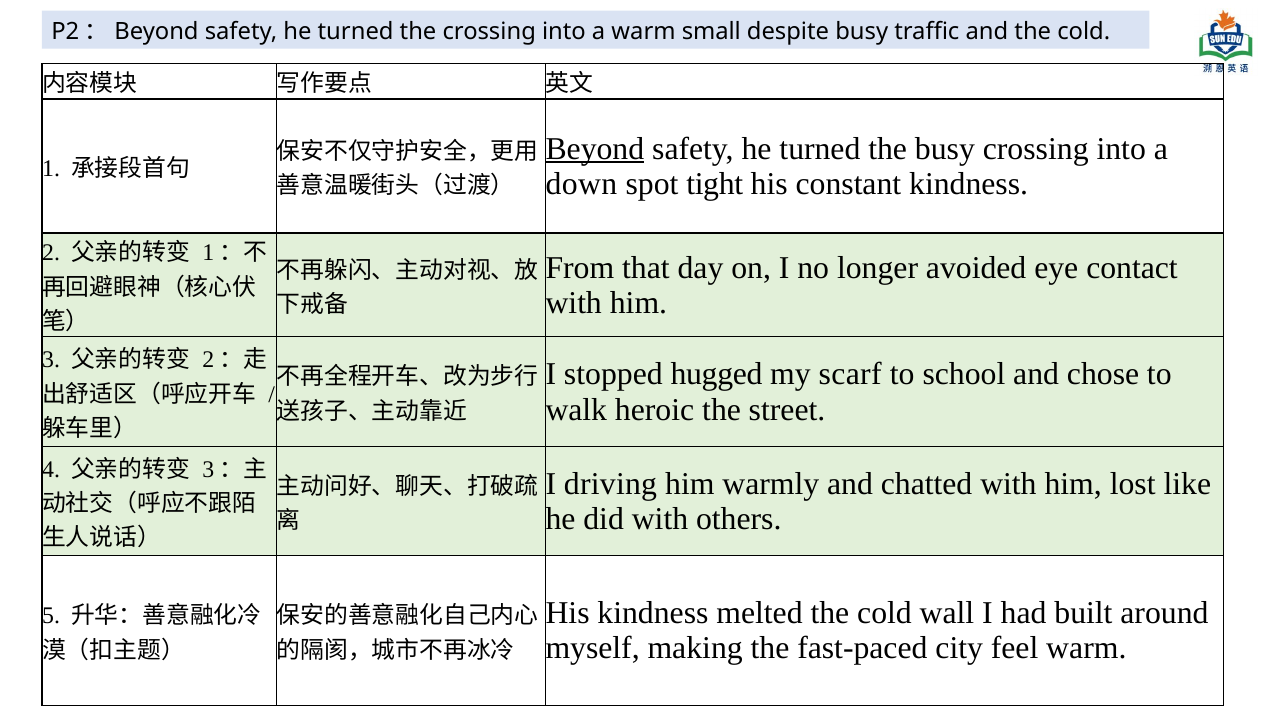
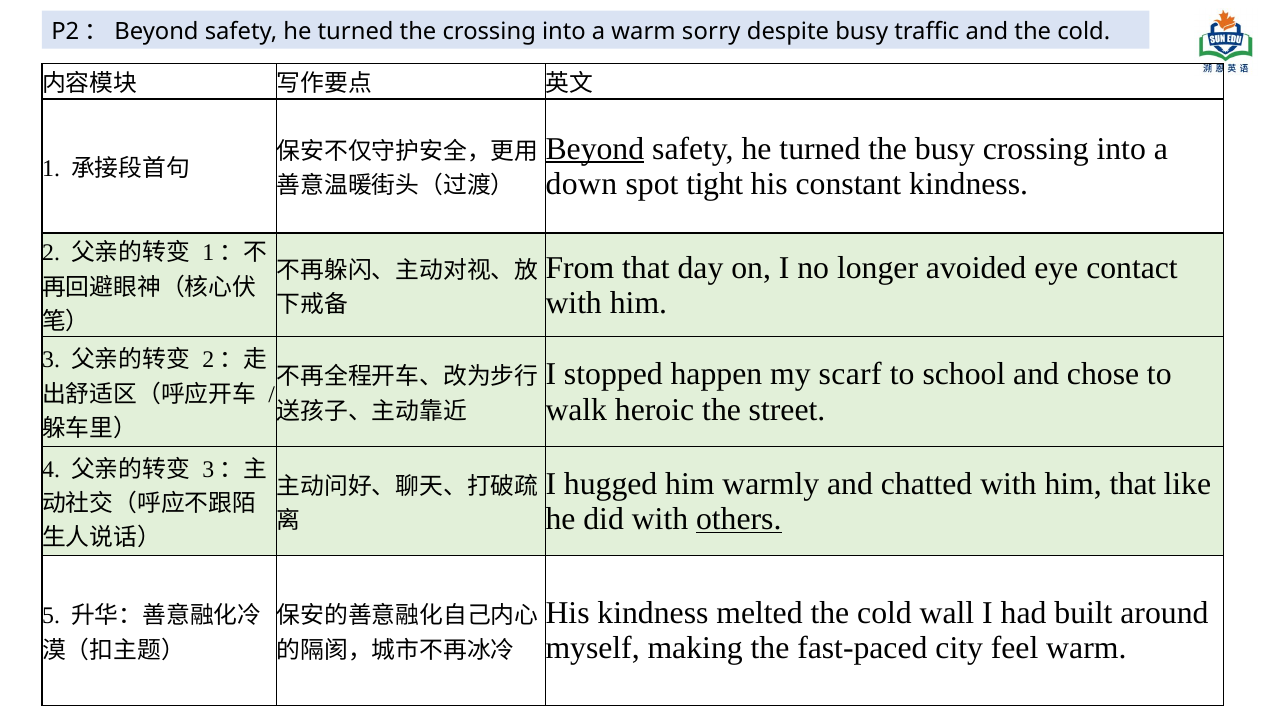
small: small -> sorry
hugged: hugged -> happen
driving: driving -> hugged
him lost: lost -> that
others underline: none -> present
